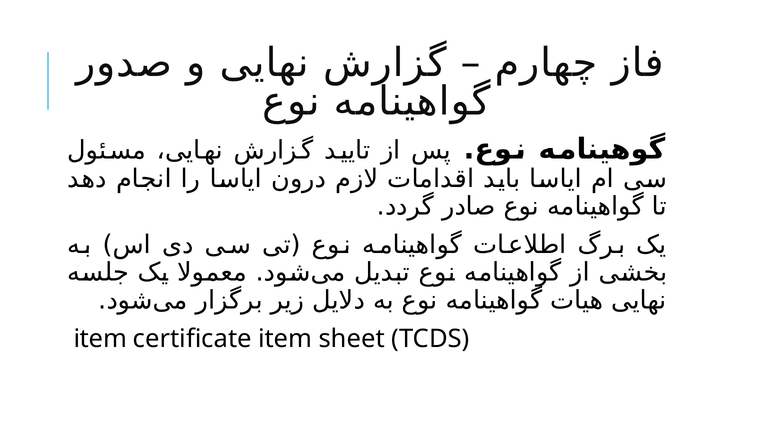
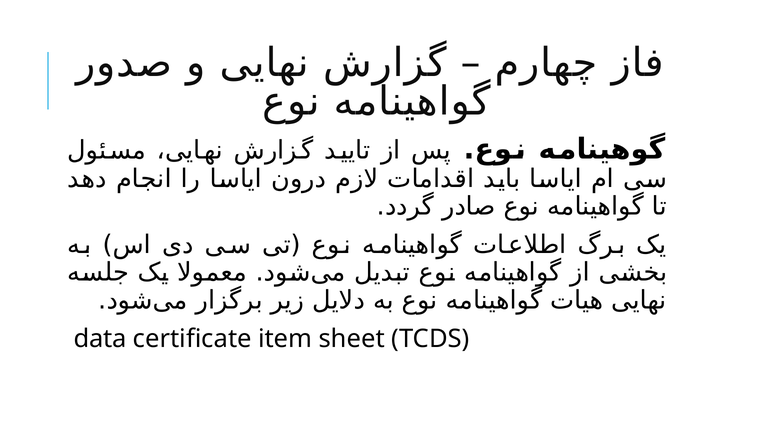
item at (100, 339): item -> data
